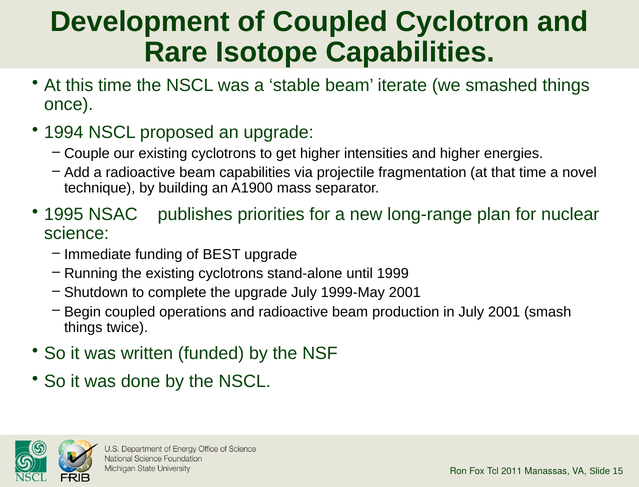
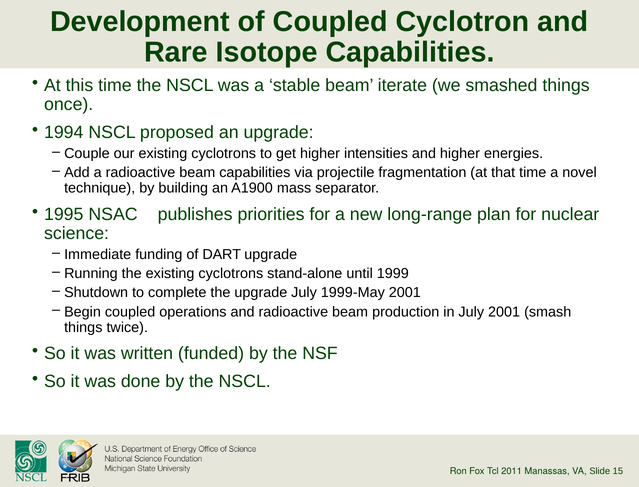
BEST: BEST -> DART
